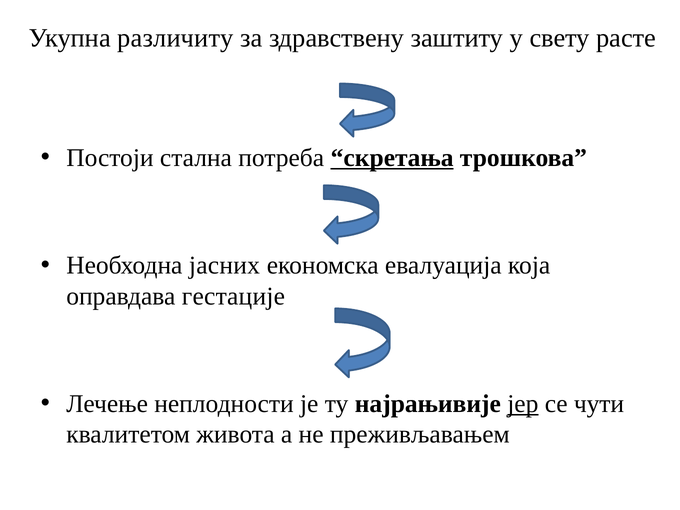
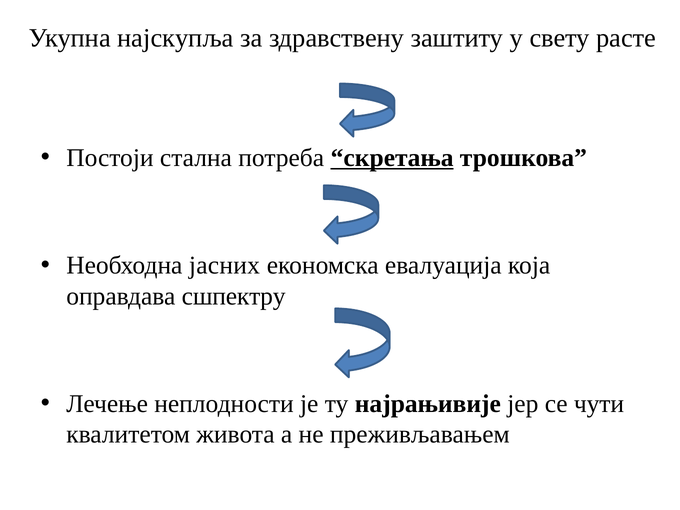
различиту: различиту -> најскупља
гестације: гестације -> сшпектру
јер underline: present -> none
